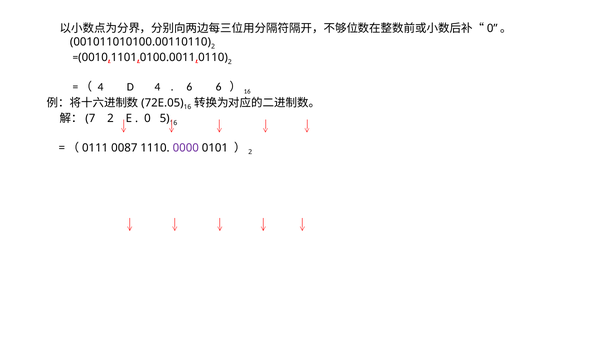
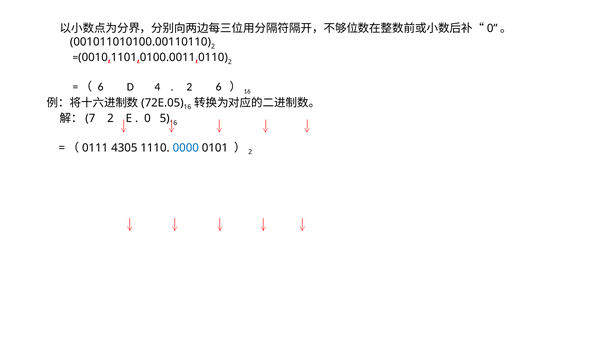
4 at (101, 87): 4 -> 6
6 at (189, 87): 6 -> 2
0087: 0087 -> 4305
0000 colour: purple -> blue
